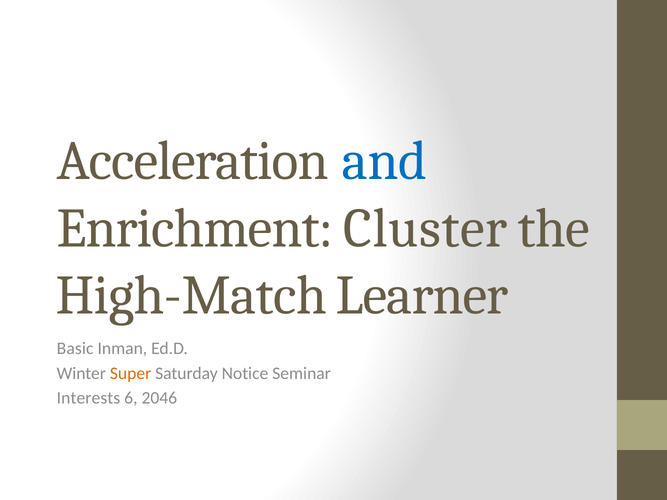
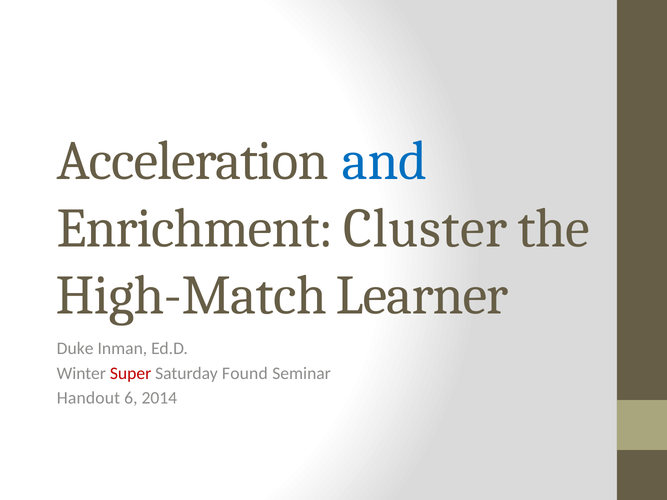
Basic: Basic -> Duke
Super colour: orange -> red
Notice: Notice -> Found
Interests: Interests -> Handout
2046: 2046 -> 2014
